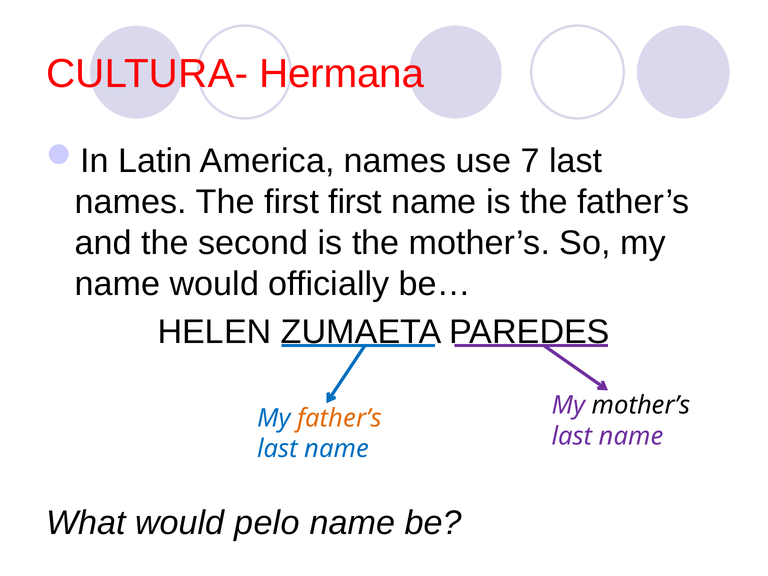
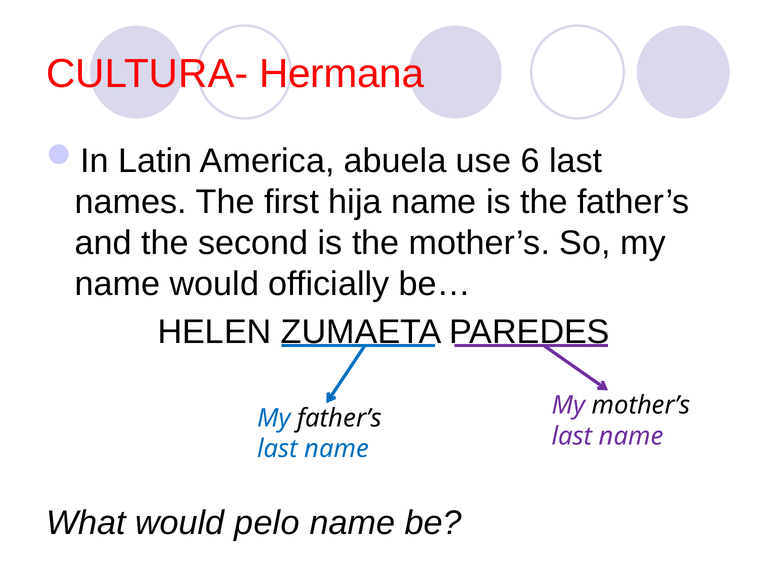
America names: names -> abuela
7: 7 -> 6
first first: first -> hija
father’s at (340, 418) colour: orange -> black
